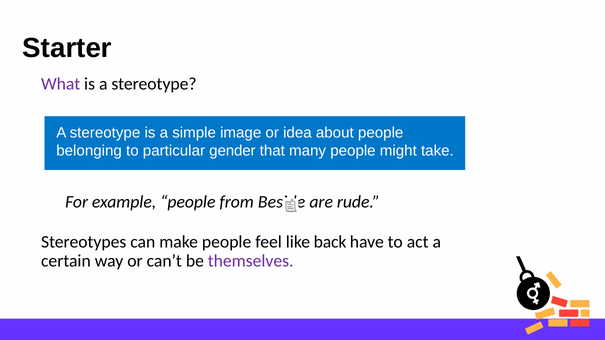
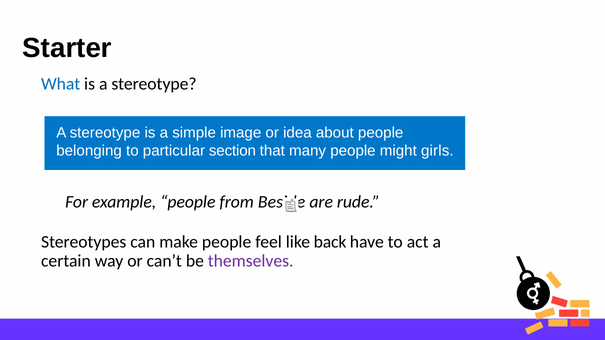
What colour: purple -> blue
gender: gender -> section
take: take -> girls
